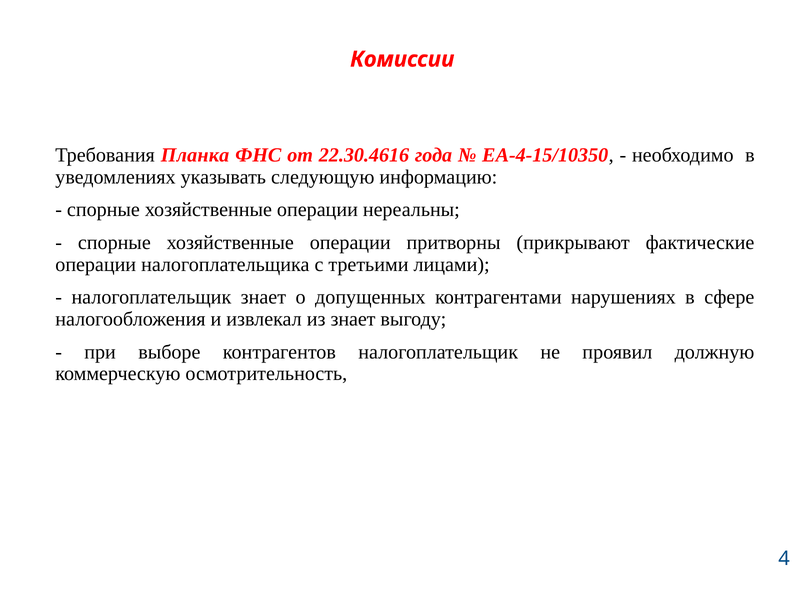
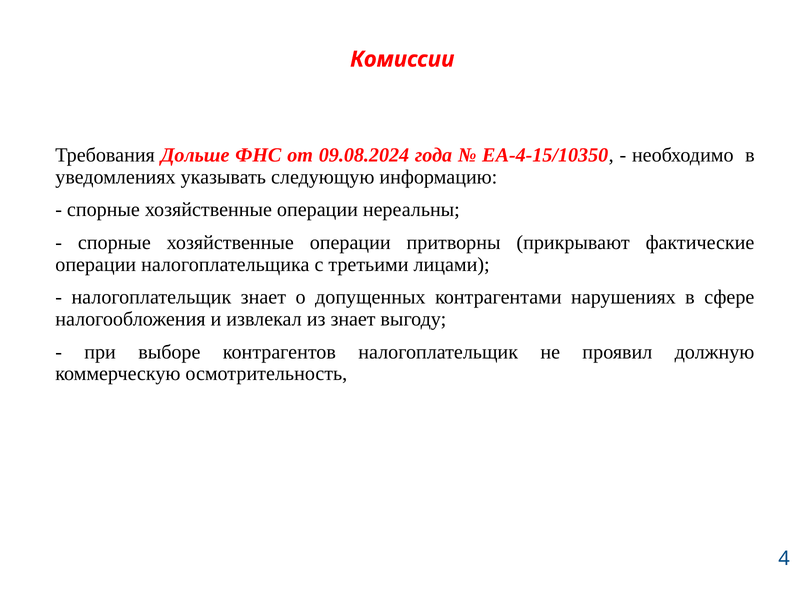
Планка: Планка -> Дольше
22.30.4616: 22.30.4616 -> 09.08.2024
